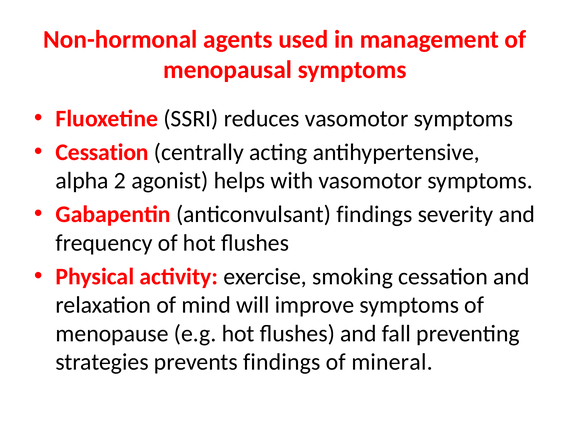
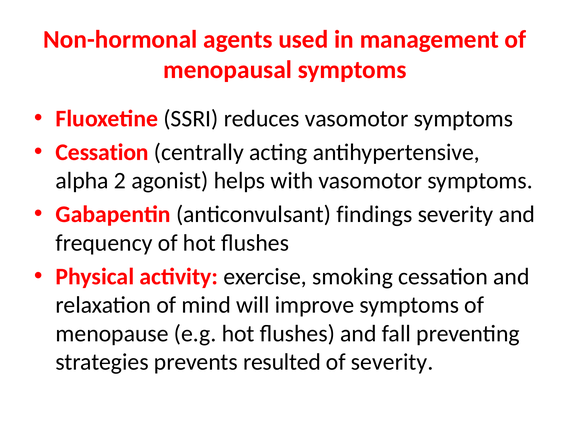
prevents findings: findings -> resulted
of mineral: mineral -> severity
